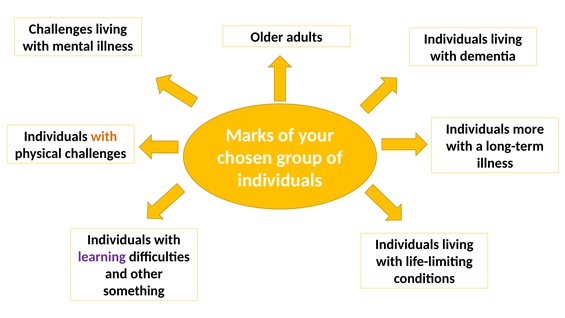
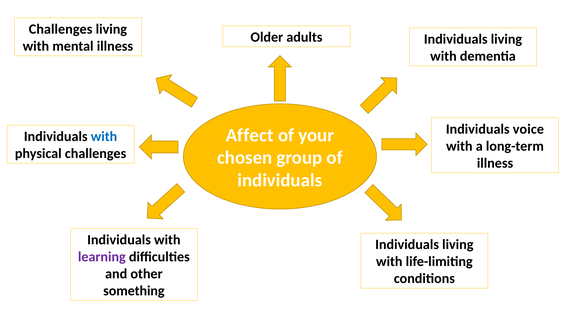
more: more -> voice
Marks: Marks -> Affect
with at (104, 137) colour: orange -> blue
